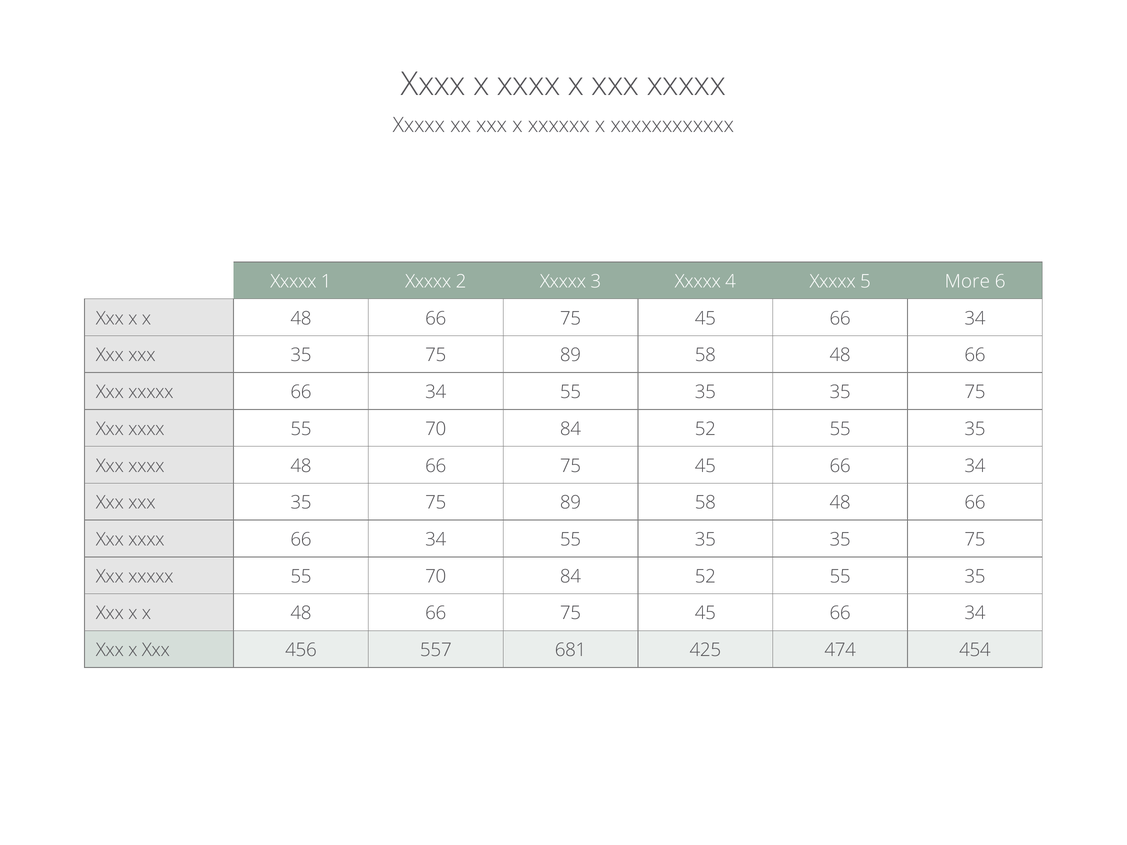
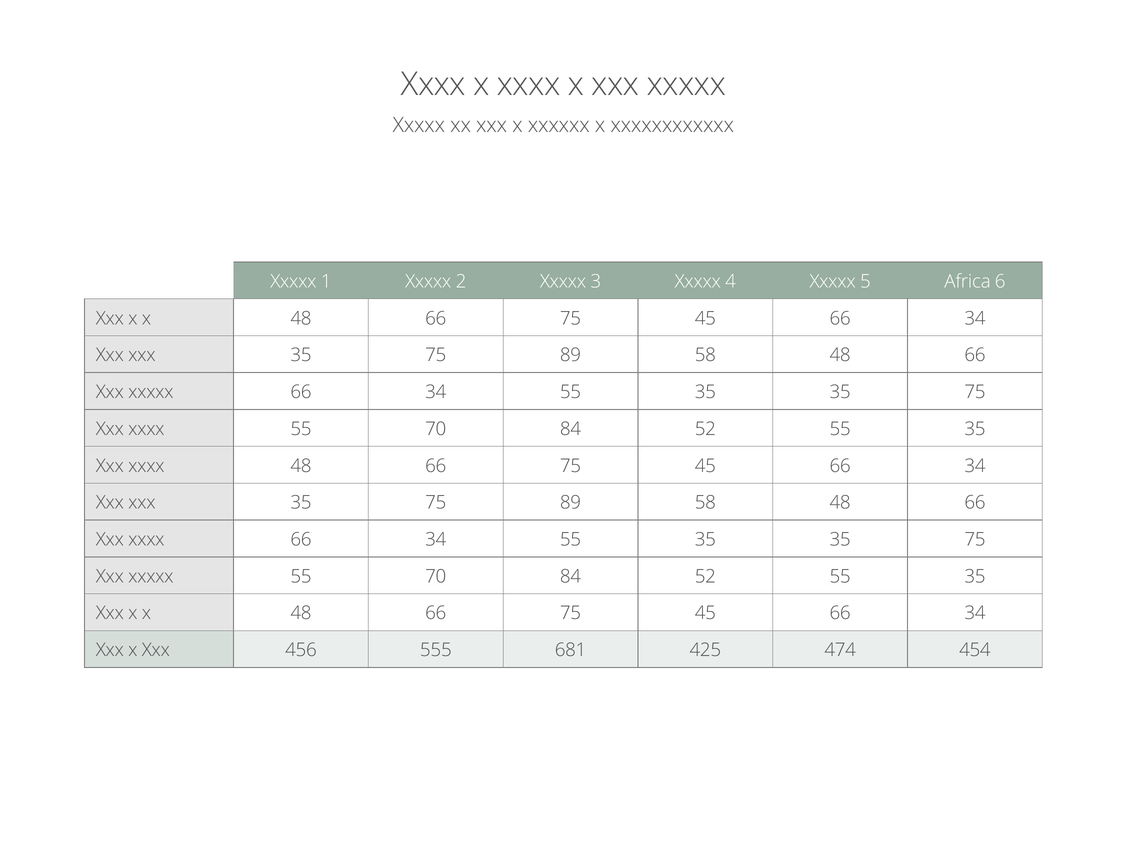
More: More -> Africa
557: 557 -> 555
